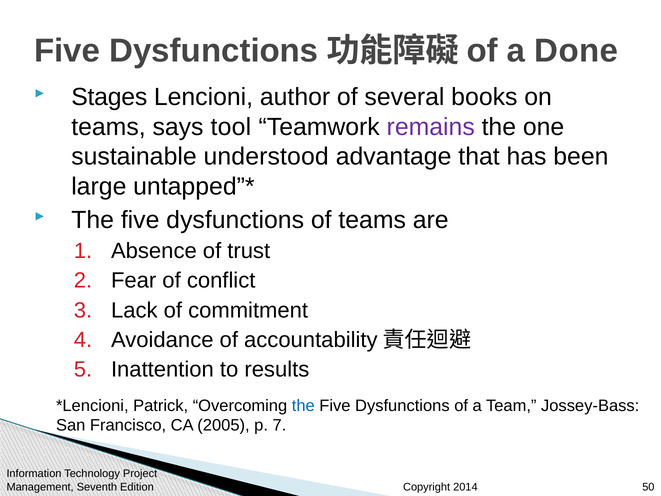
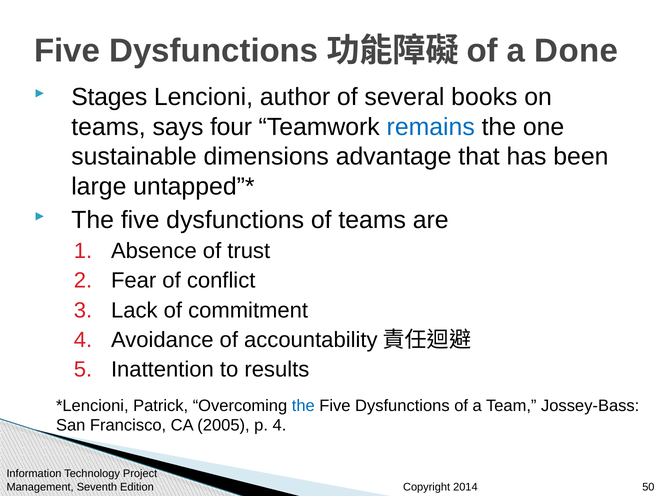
tool: tool -> four
remains colour: purple -> blue
understood: understood -> dimensions
p 7: 7 -> 4
